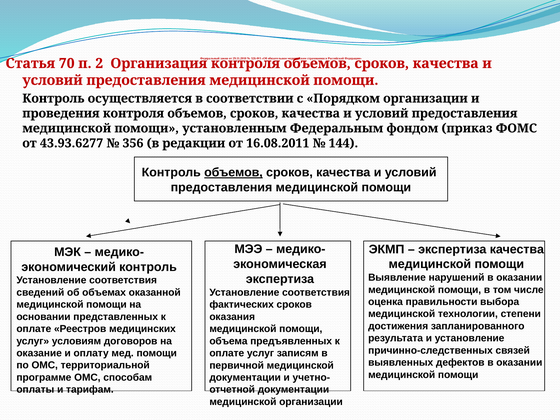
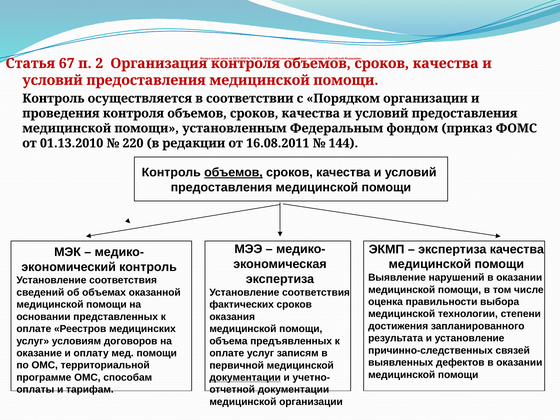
70: 70 -> 67
43.93.6277: 43.93.6277 -> 01.13.2010
356: 356 -> 220
документации at (245, 377) underline: none -> present
